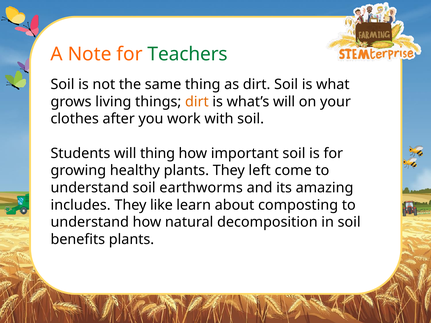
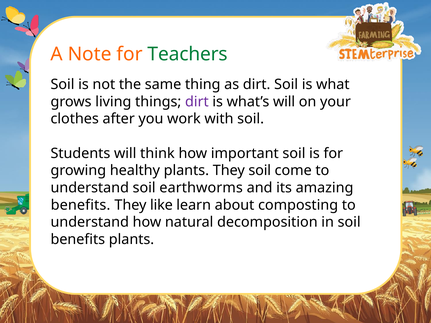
dirt at (197, 102) colour: orange -> purple
will thing: thing -> think
They left: left -> soil
includes at (81, 205): includes -> benefits
